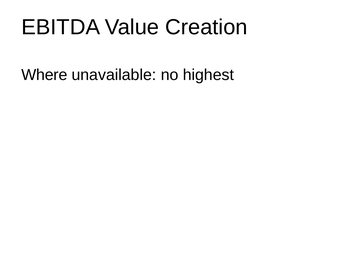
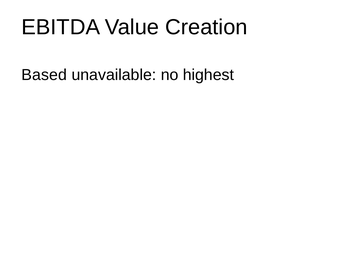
Where: Where -> Based
